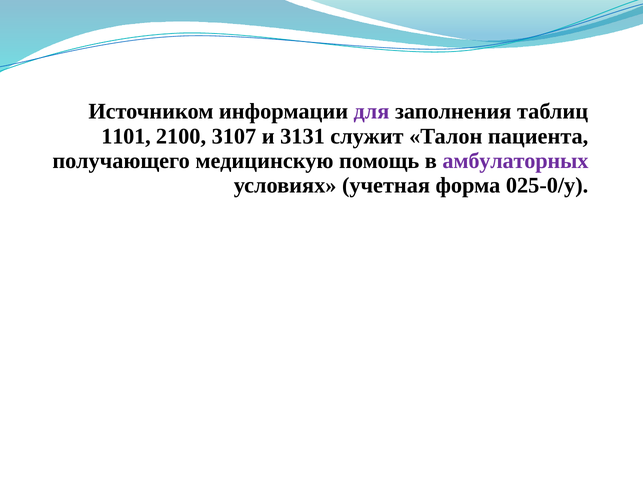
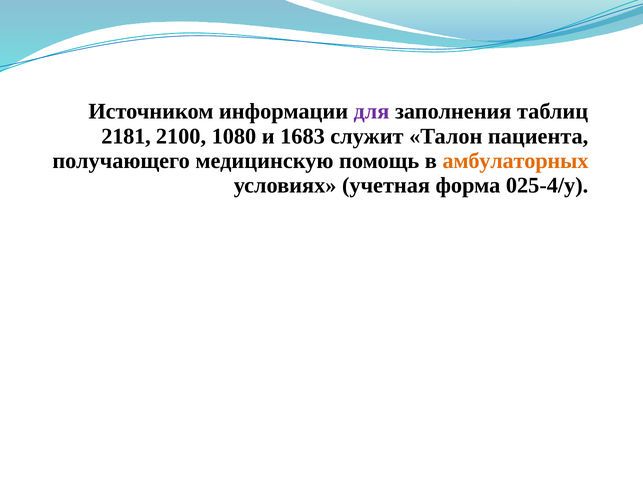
1101: 1101 -> 2181
3107: 3107 -> 1080
3131: 3131 -> 1683
амбулаторных colour: purple -> orange
025-0/у: 025-0/у -> 025-4/у
